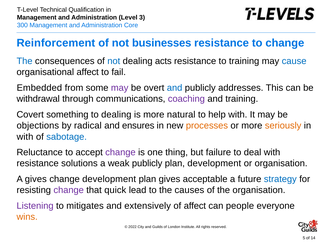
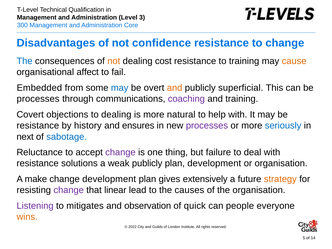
Reinforcement: Reinforcement -> Disadvantages
businesses: businesses -> confidence
not at (114, 61) colour: blue -> orange
acts: acts -> cost
cause colour: blue -> orange
may at (120, 88) colour: purple -> blue
and at (175, 88) colour: blue -> orange
addresses: addresses -> superficial
withdrawal at (38, 99): withdrawal -> processes
something: something -> objections
objections at (38, 126): objections -> resistance
radical: radical -> history
processes at (207, 126) colour: orange -> purple
seriously colour: orange -> blue
with at (25, 137): with -> next
A gives: gives -> make
acceptable: acceptable -> extensively
strategy colour: blue -> orange
quick: quick -> linear
extensively: extensively -> observation
of affect: affect -> quick
